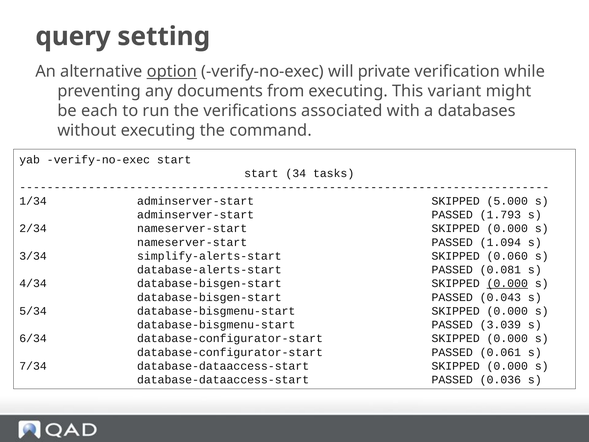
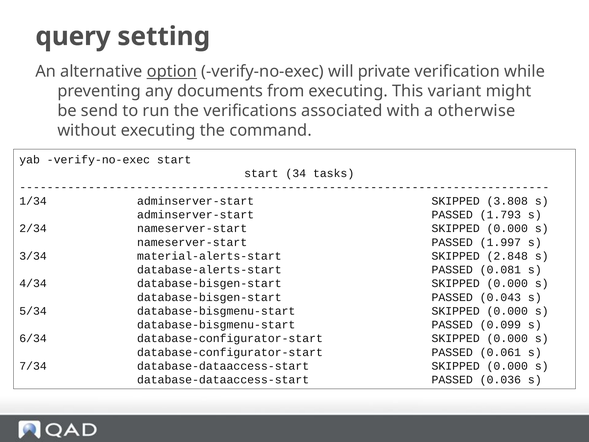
each: each -> send
databases: databases -> otherwise
5.000: 5.000 -> 3.808
1.094: 1.094 -> 1.997
simplify-alerts-start: simplify-alerts-start -> material-alerts-start
0.060: 0.060 -> 2.848
0.000 at (507, 283) underline: present -> none
3.039: 3.039 -> 0.099
